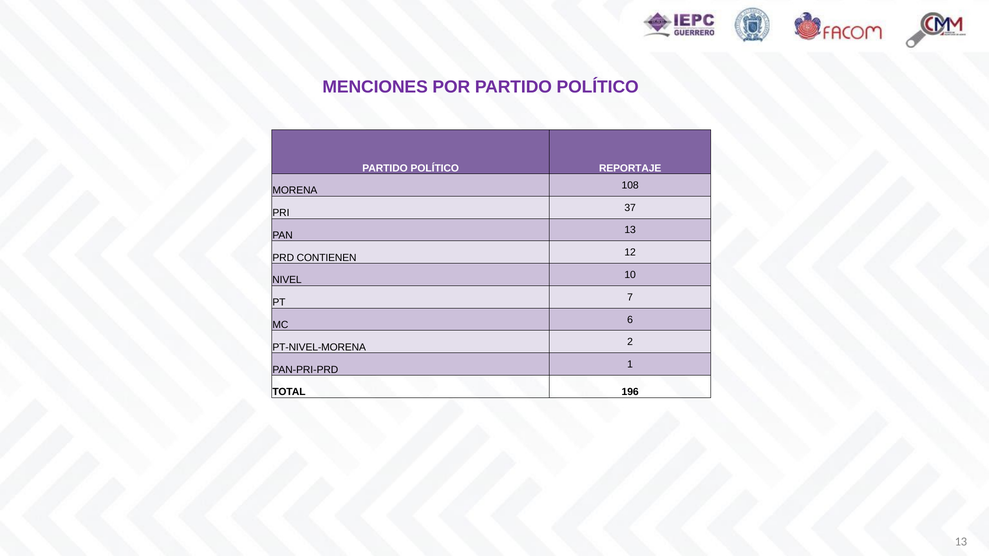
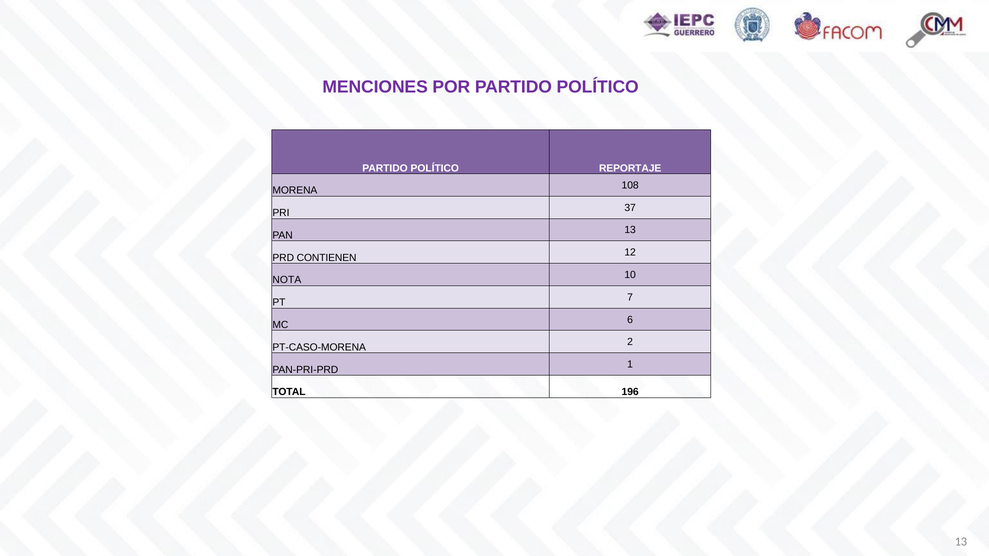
NIVEL: NIVEL -> NOTA
PT-NIVEL-MORENA: PT-NIVEL-MORENA -> PT-CASO-MORENA
